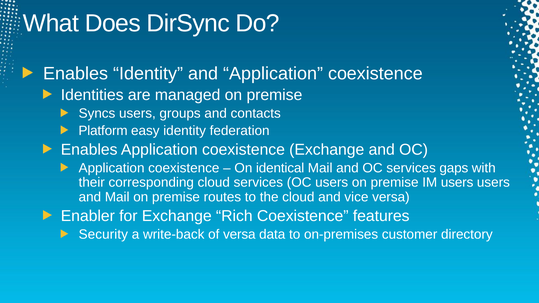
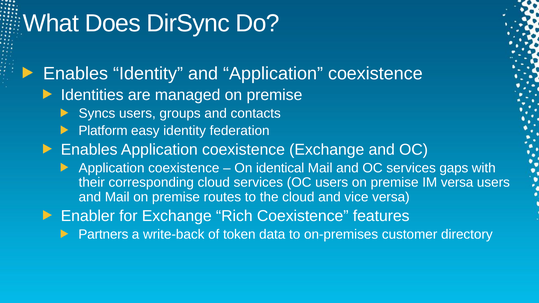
IM users: users -> versa
Security: Security -> Partners
of versa: versa -> token
